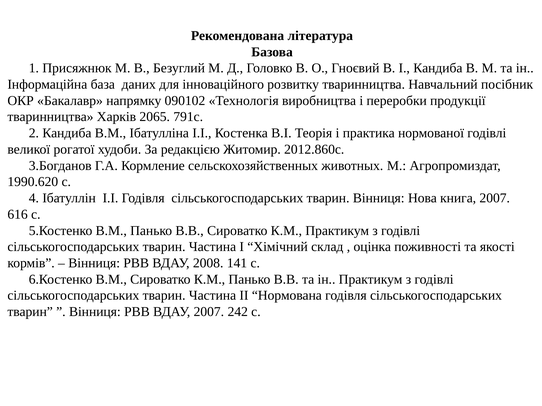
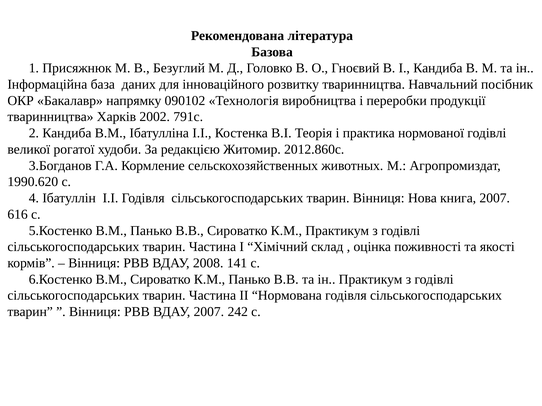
2065: 2065 -> 2002
